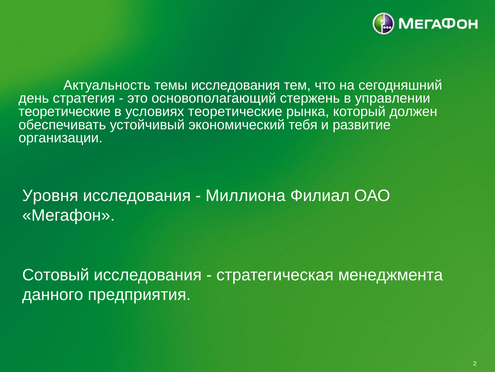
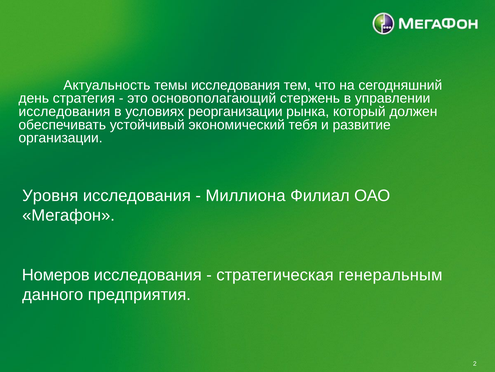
теоретические at (65, 111): теоретические -> исследования
условиях теоретические: теоретические -> реорганизации
Сотовый: Сотовый -> Номеров
менеджмента: менеджмента -> генеральным
